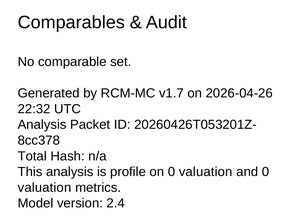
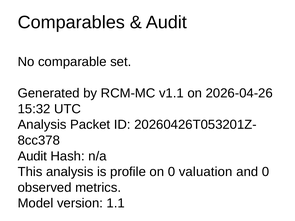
v1.7: v1.7 -> v1.1
22:32: 22:32 -> 15:32
Total at (32, 156): Total -> Audit
valuation at (45, 188): valuation -> observed
2.4: 2.4 -> 1.1
